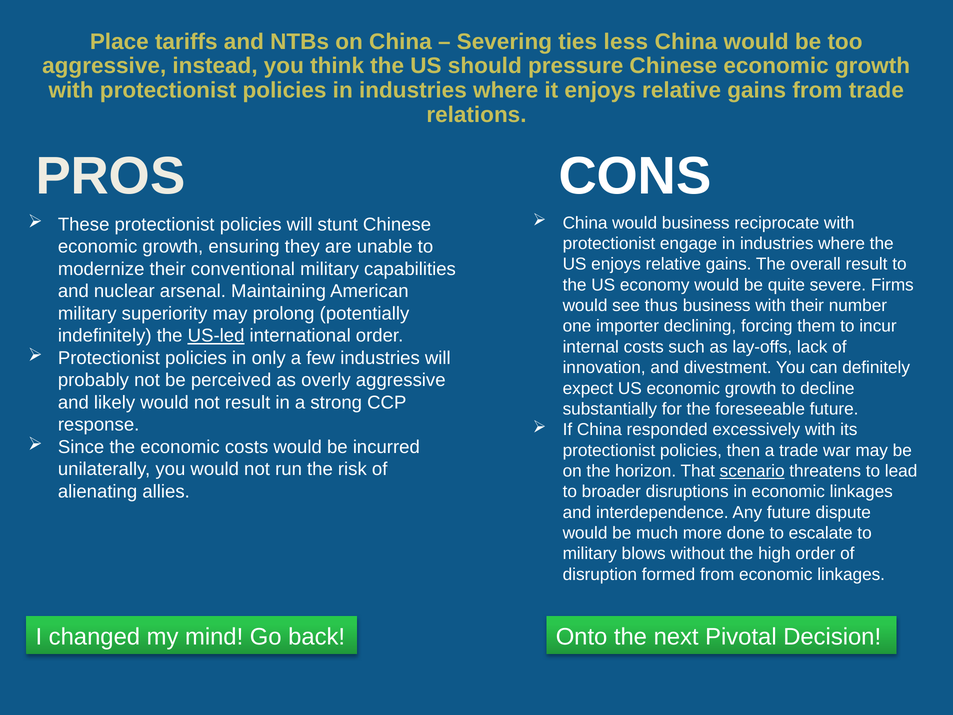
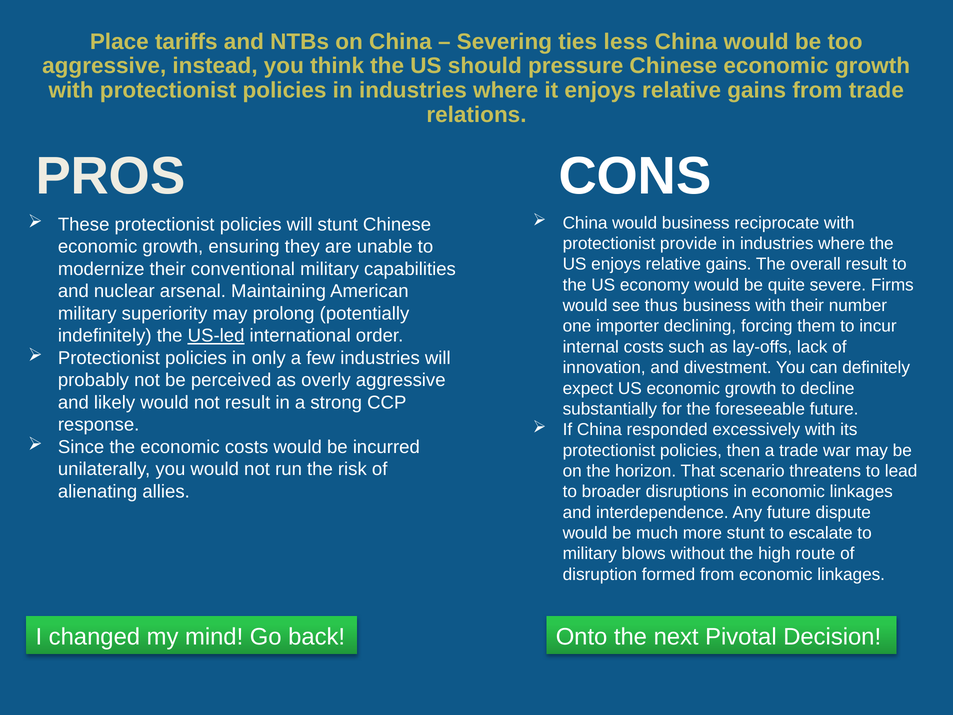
engage: engage -> provide
scenario underline: present -> none
more done: done -> stunt
high order: order -> route
